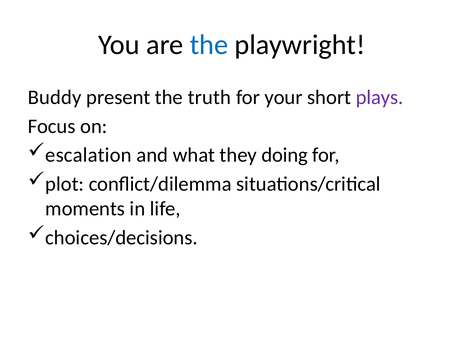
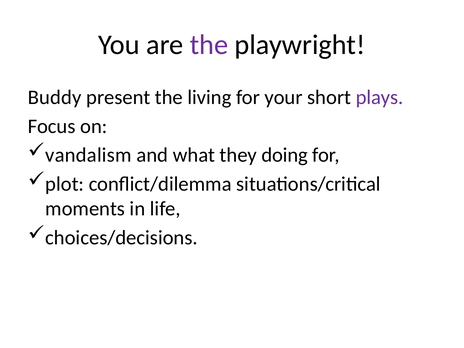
the at (209, 45) colour: blue -> purple
truth: truth -> living
escalation: escalation -> vandalism
